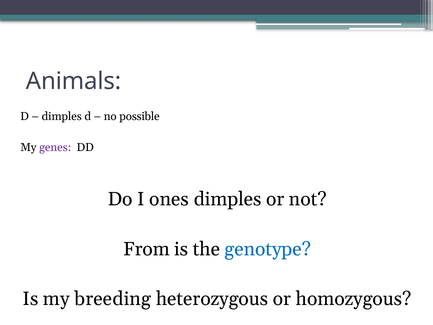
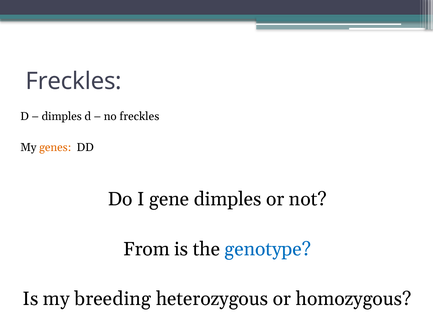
Animals at (74, 81): Animals -> Freckles
no possible: possible -> freckles
genes colour: purple -> orange
ones: ones -> gene
